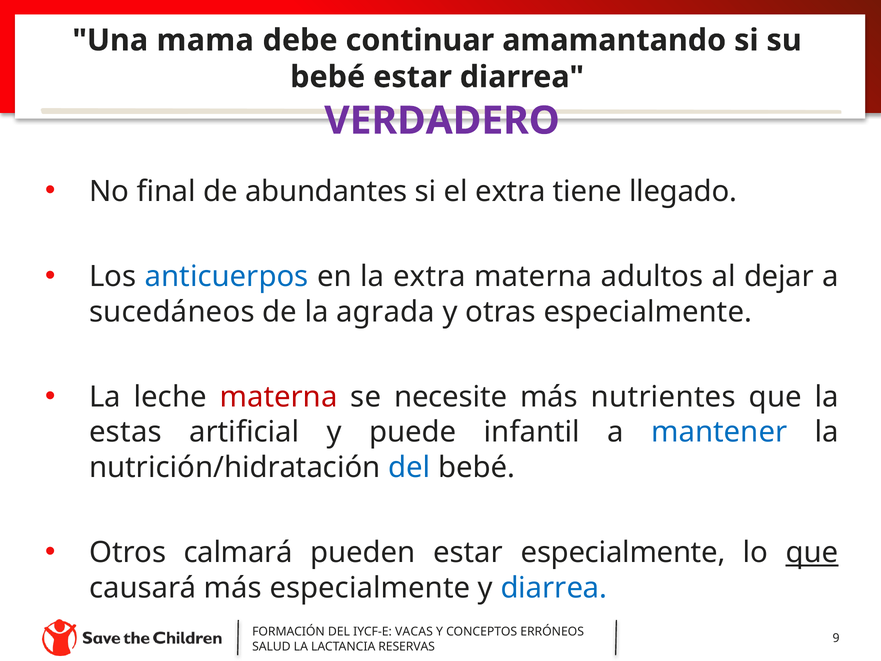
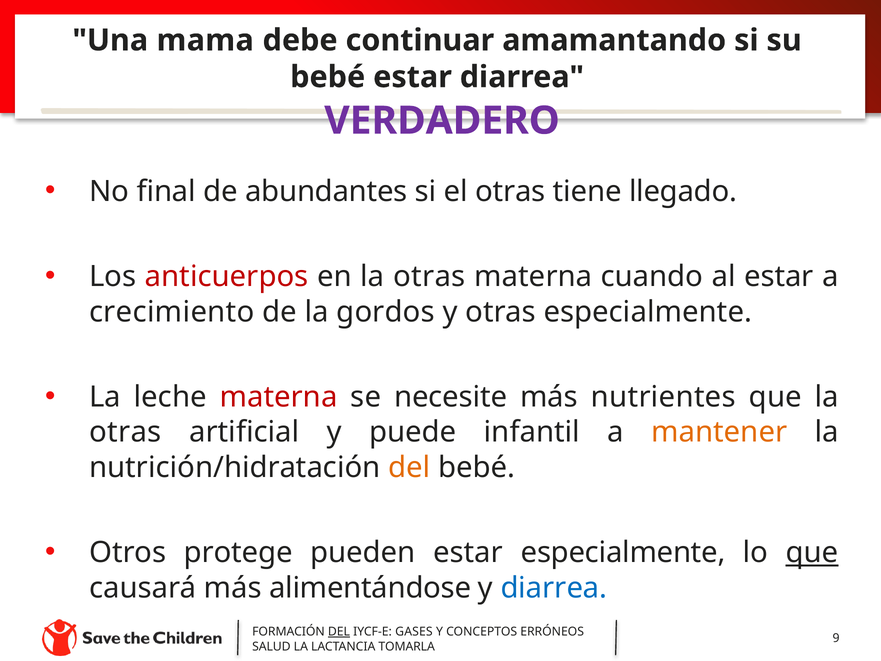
el extra: extra -> otras
anticuerpos colour: blue -> red
en la extra: extra -> otras
adultos: adultos -> cuando
al dejar: dejar -> estar
sucedáneos: sucedáneos -> crecimiento
agrada: agrada -> gordos
estas at (125, 432): estas -> otras
mantener colour: blue -> orange
del at (409, 467) colour: blue -> orange
calmará: calmará -> protege
más especialmente: especialmente -> alimentándose
DEL at (339, 632) underline: none -> present
VACAS: VACAS -> GASES
RESERVAS: RESERVAS -> TOMARLA
